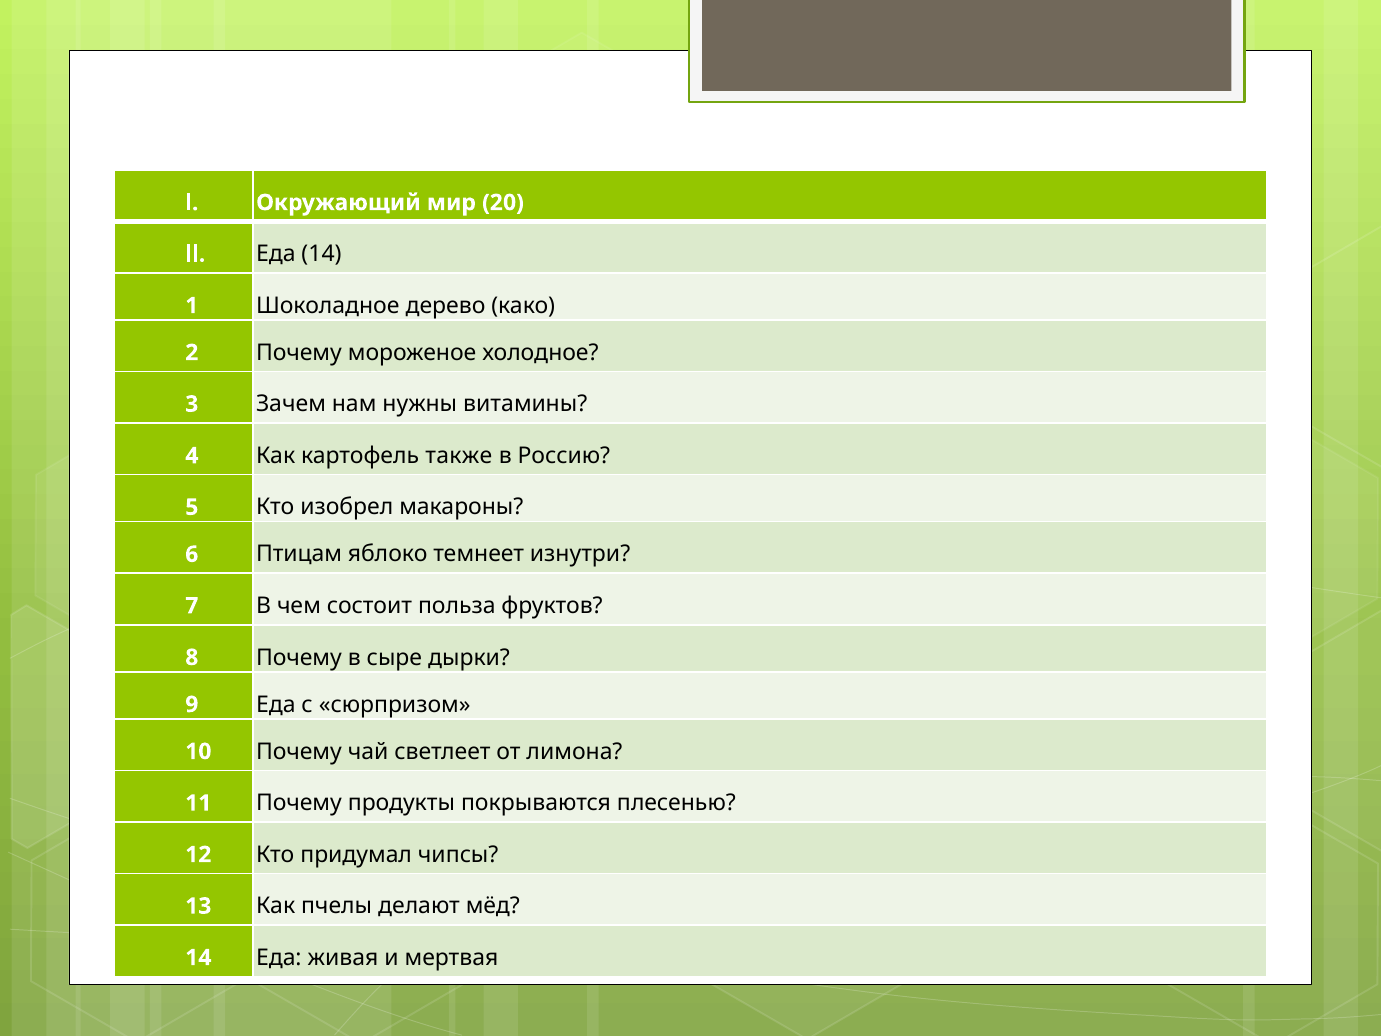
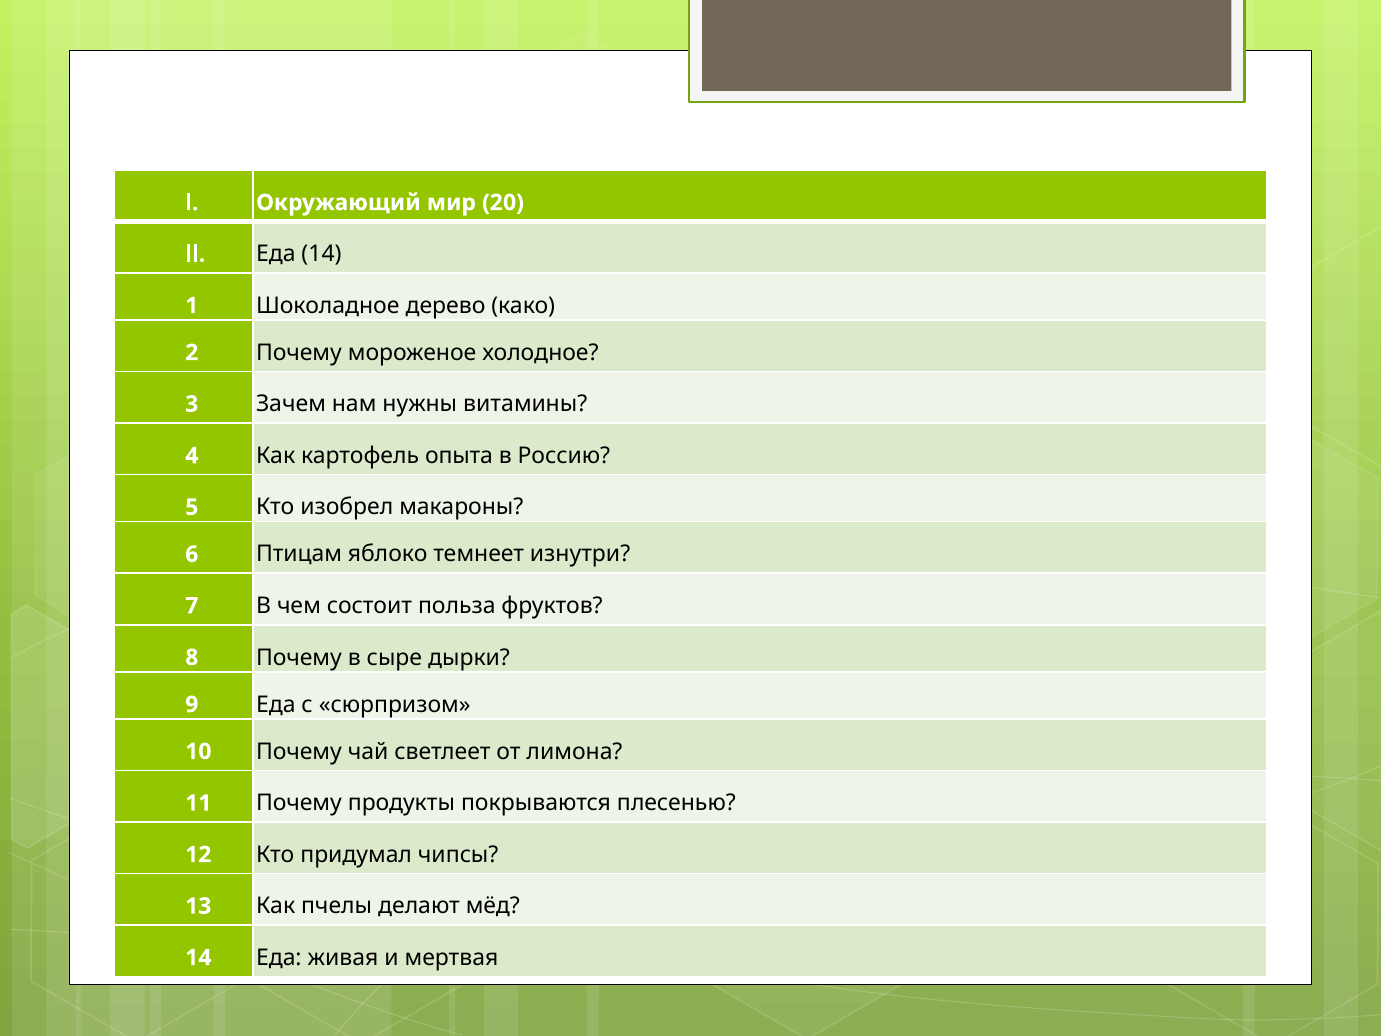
также: также -> опыта
